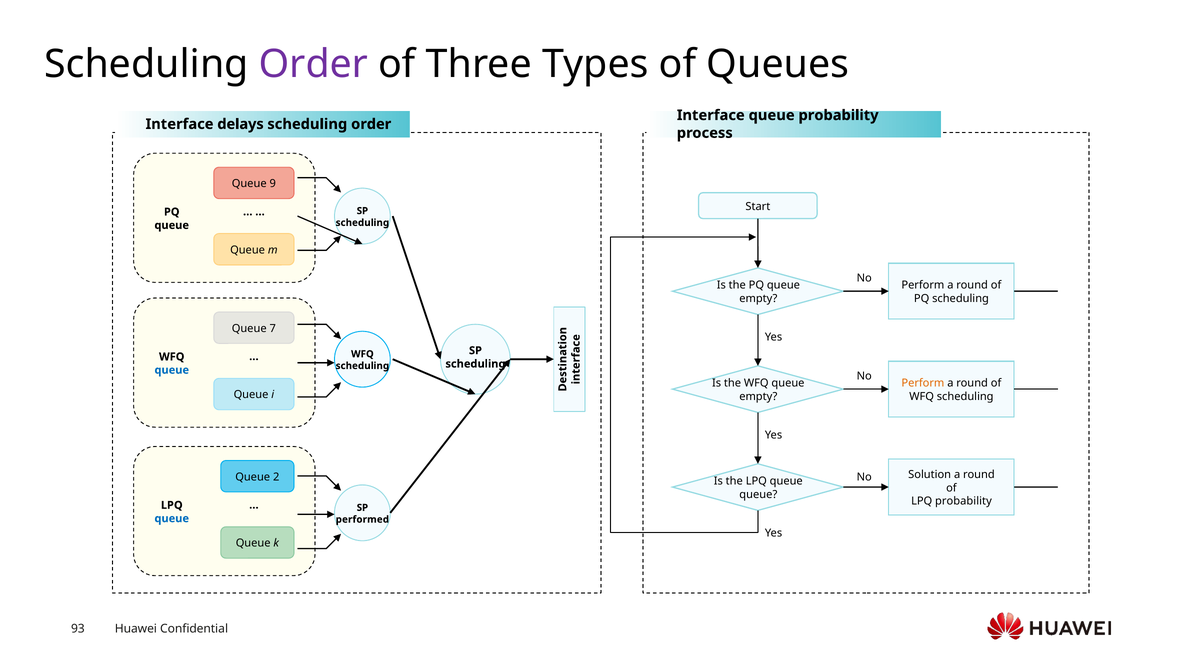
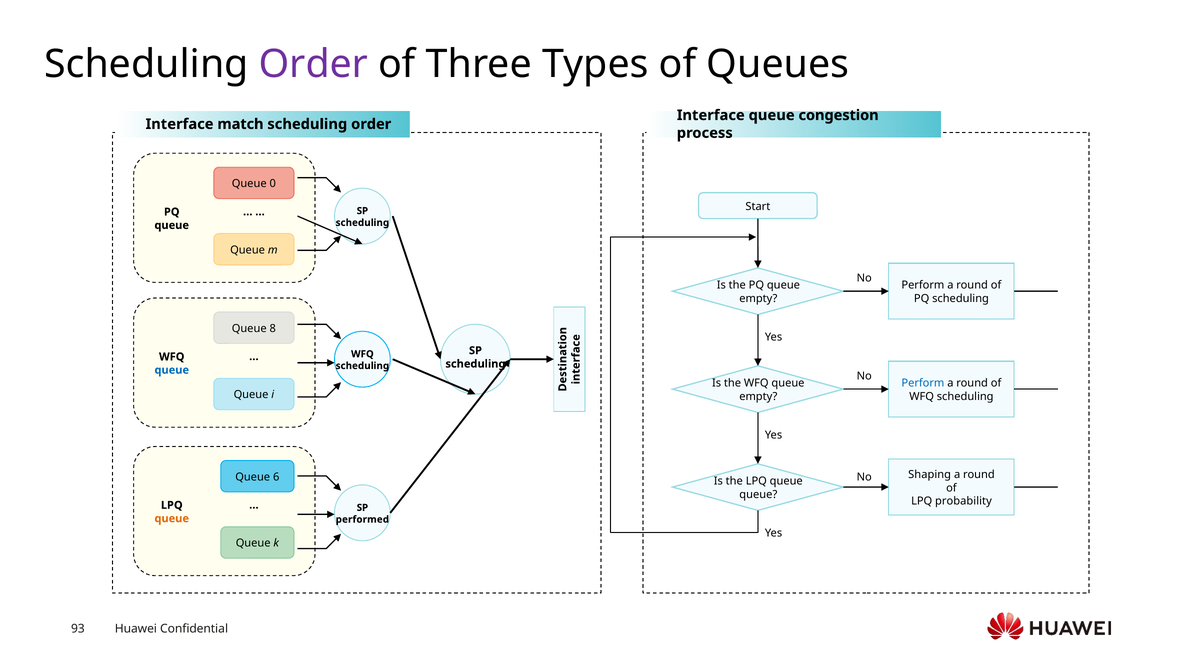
queue probability: probability -> congestion
delays: delays -> match
9: 9 -> 0
7: 7 -> 8
Perform at (923, 383) colour: orange -> blue
Solution: Solution -> Shaping
2: 2 -> 6
queue at (172, 518) colour: blue -> orange
